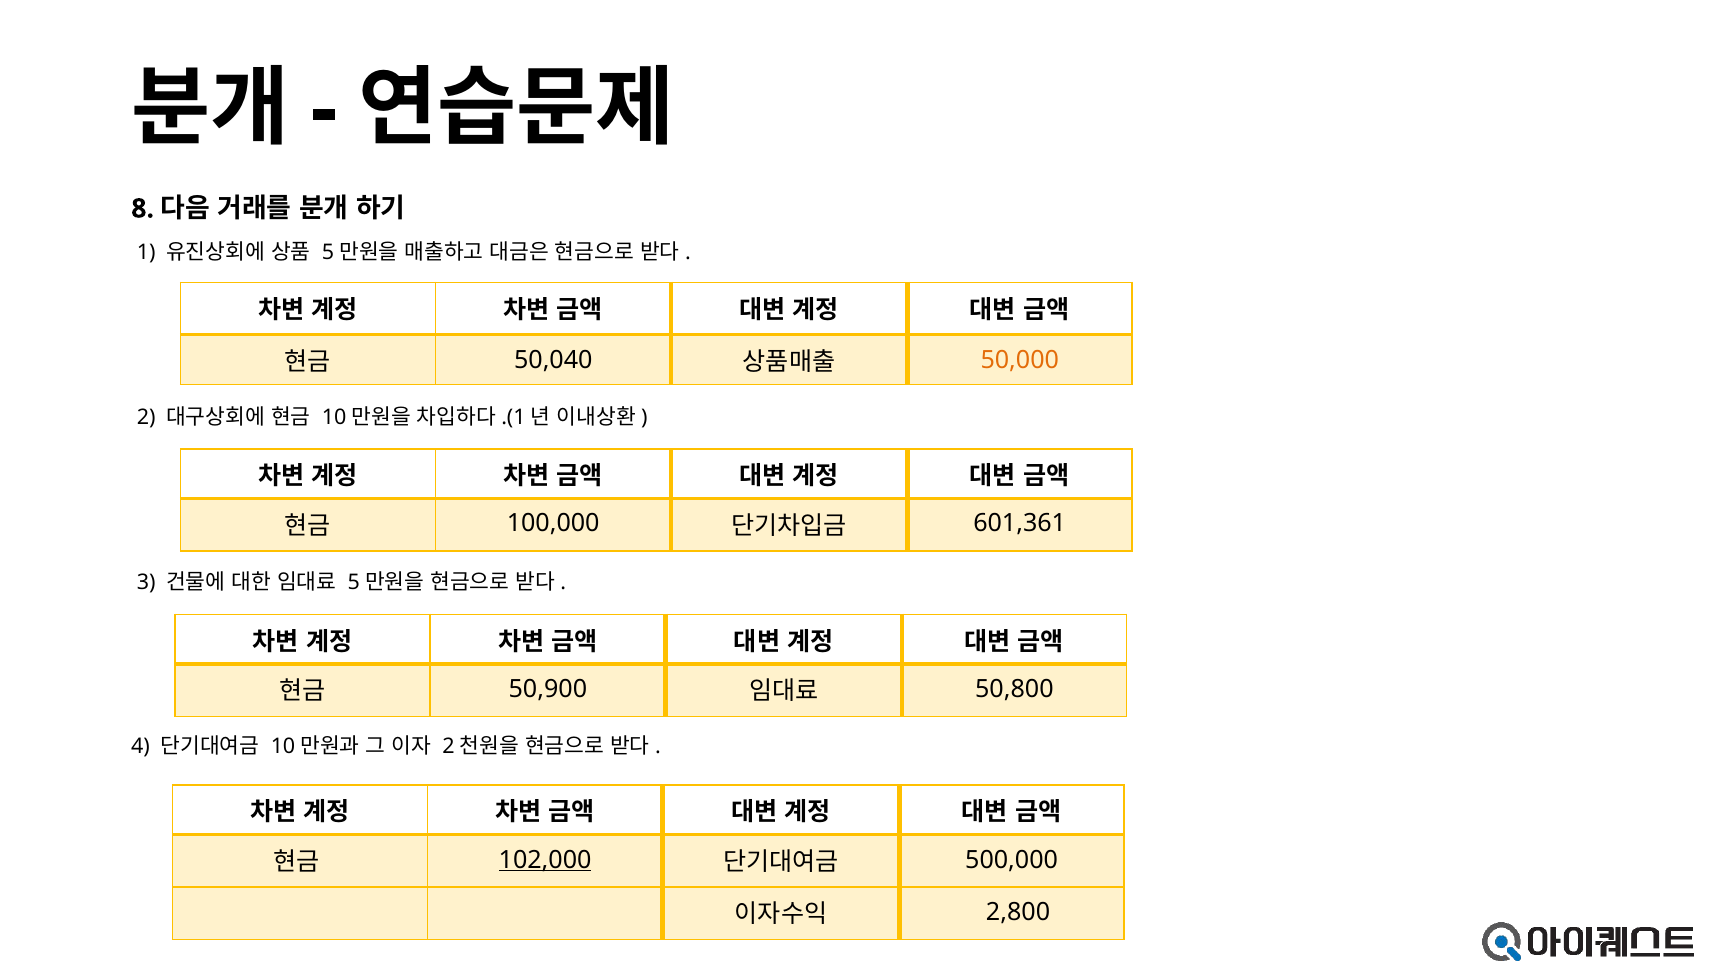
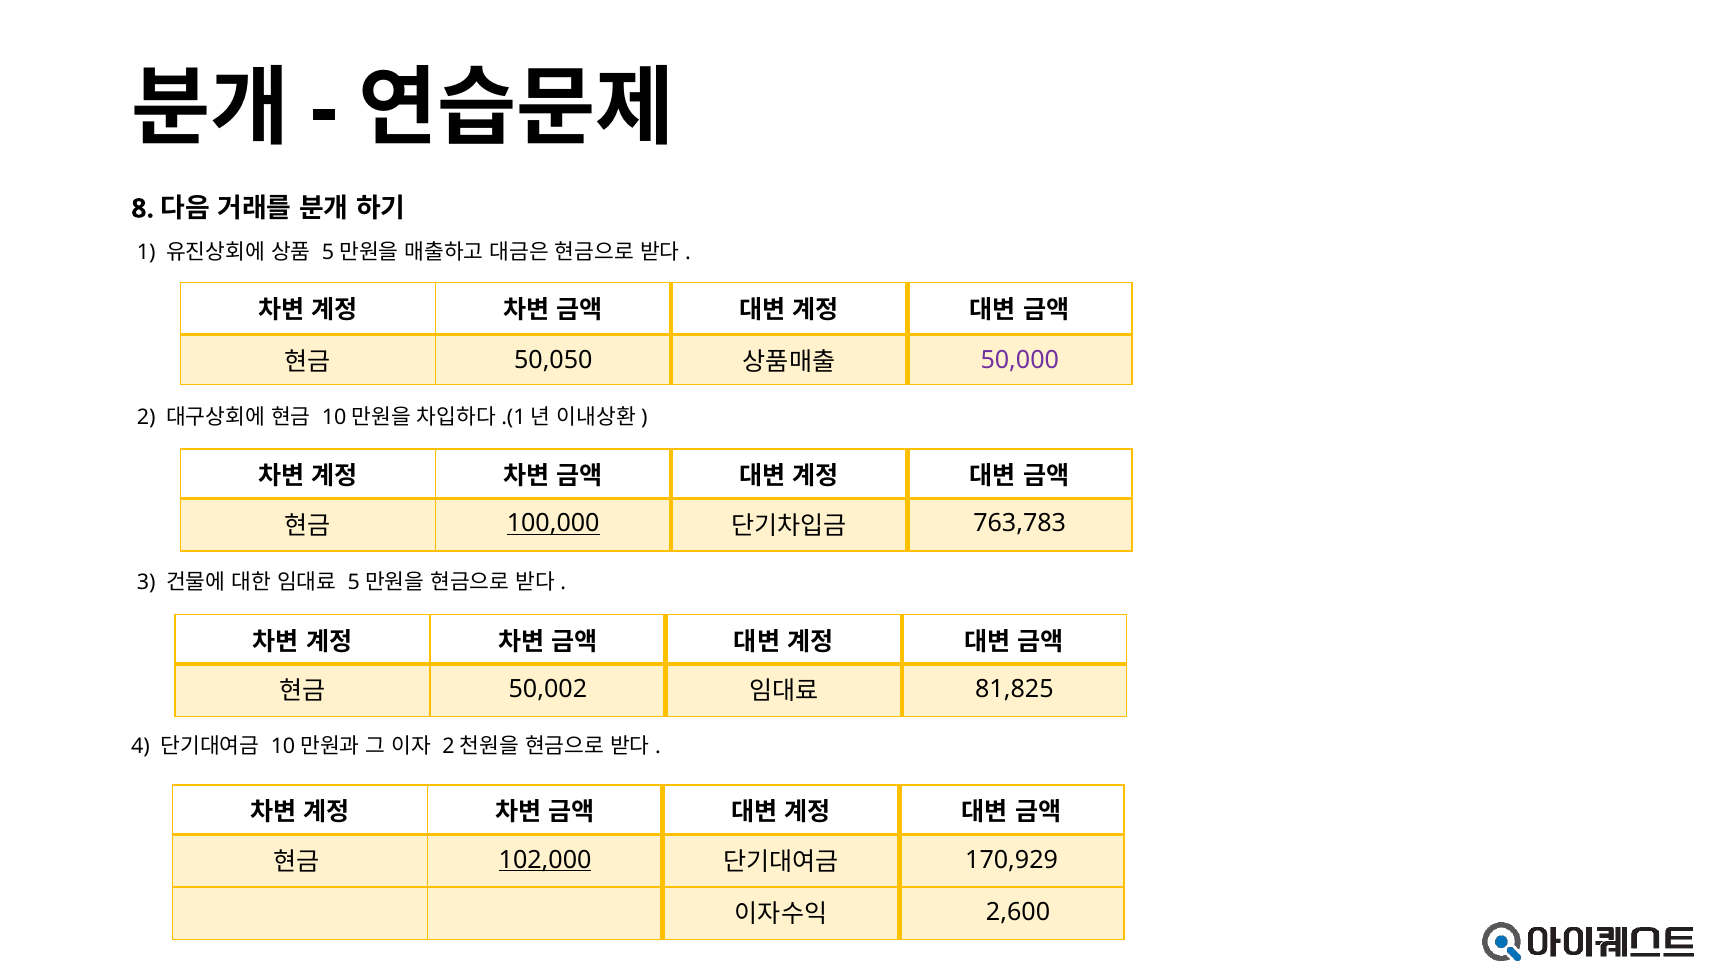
50,040: 50,040 -> 50,050
50,000 colour: orange -> purple
100,000 underline: none -> present
601,361: 601,361 -> 763,783
50,900: 50,900 -> 50,002
50,800: 50,800 -> 81,825
500,000: 500,000 -> 170,929
2,800: 2,800 -> 2,600
